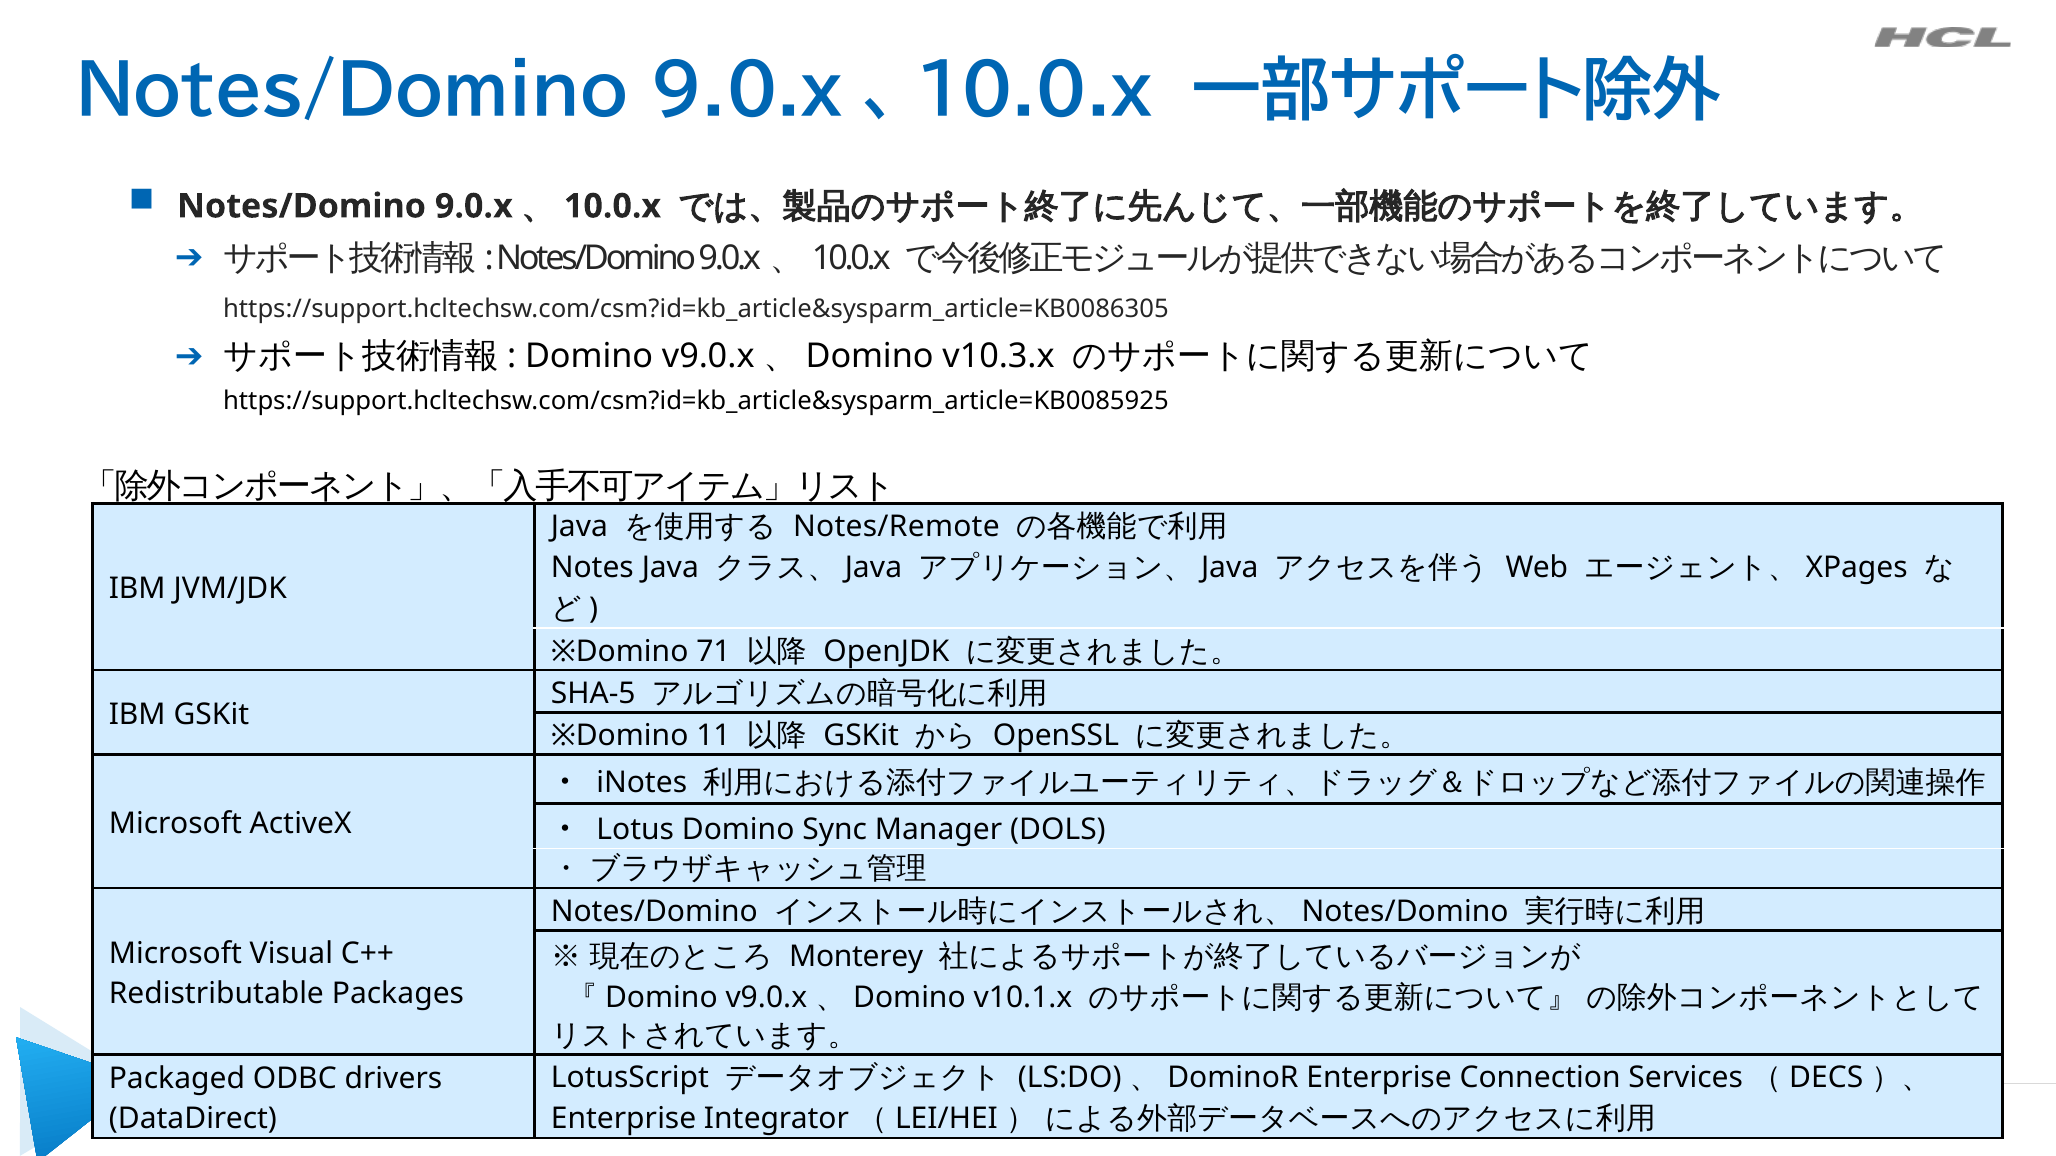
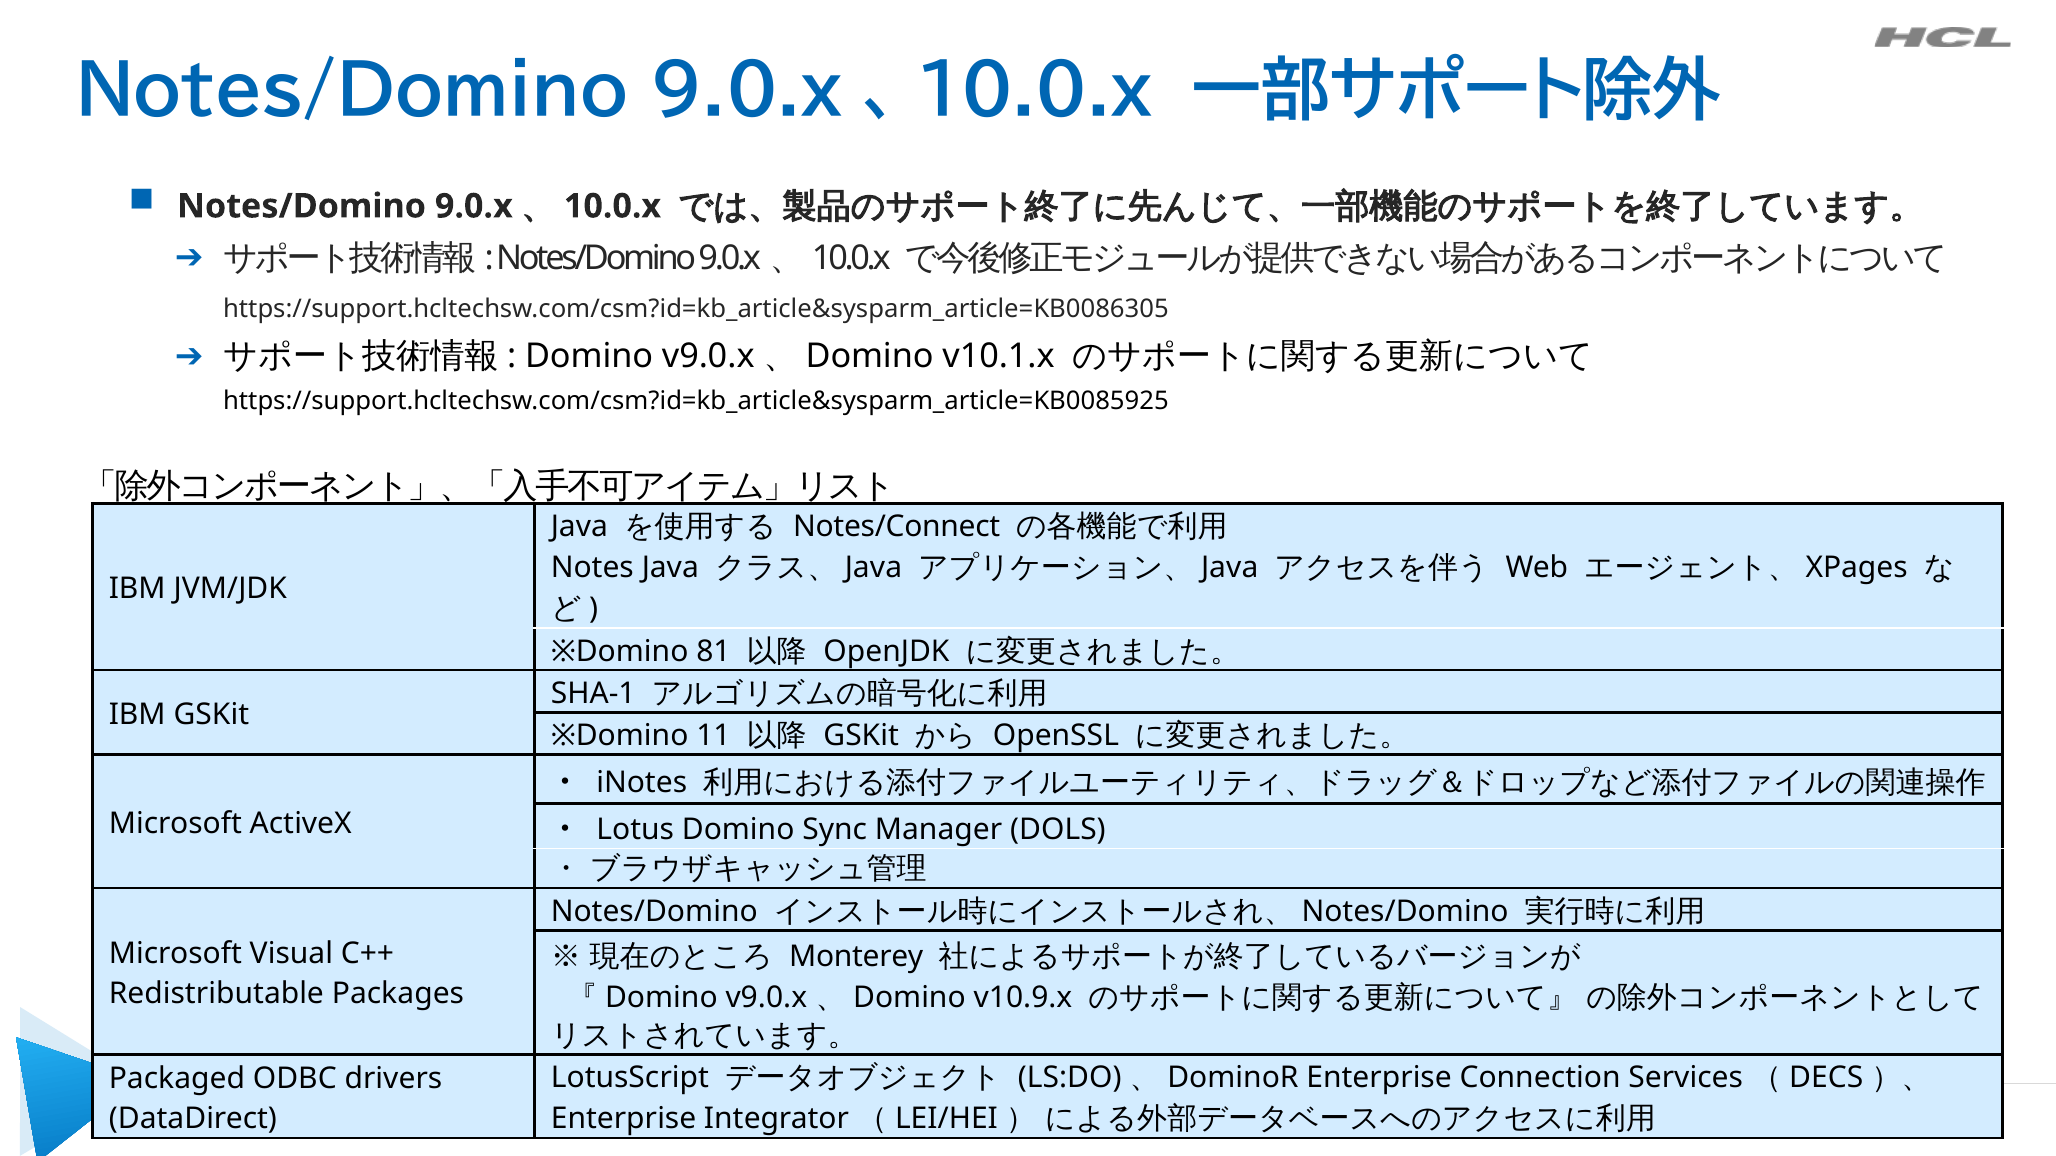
v10.3.x: v10.3.x -> v10.1.x
Notes/Remote: Notes/Remote -> Notes/Connect
71: 71 -> 81
SHA-5: SHA-5 -> SHA-1
v10.1.x: v10.1.x -> v10.9.x
